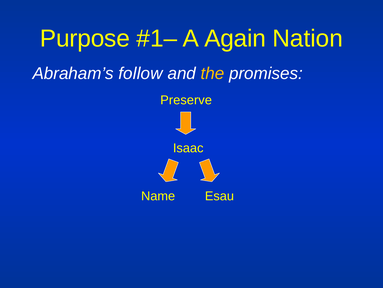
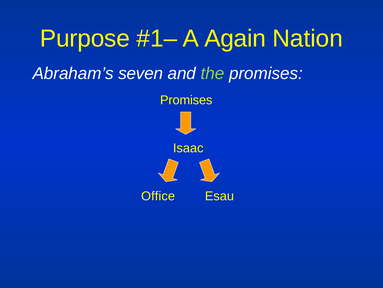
follow: follow -> seven
the colour: yellow -> light green
Preserve at (186, 100): Preserve -> Promises
Name: Name -> Office
